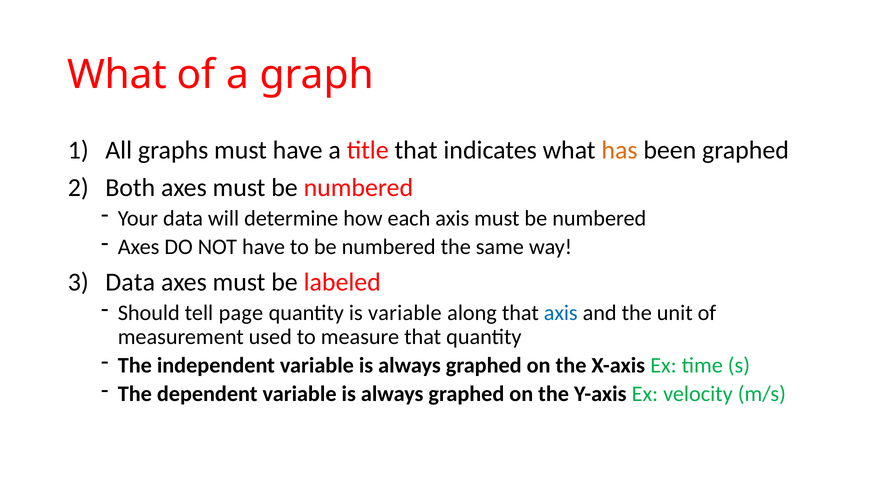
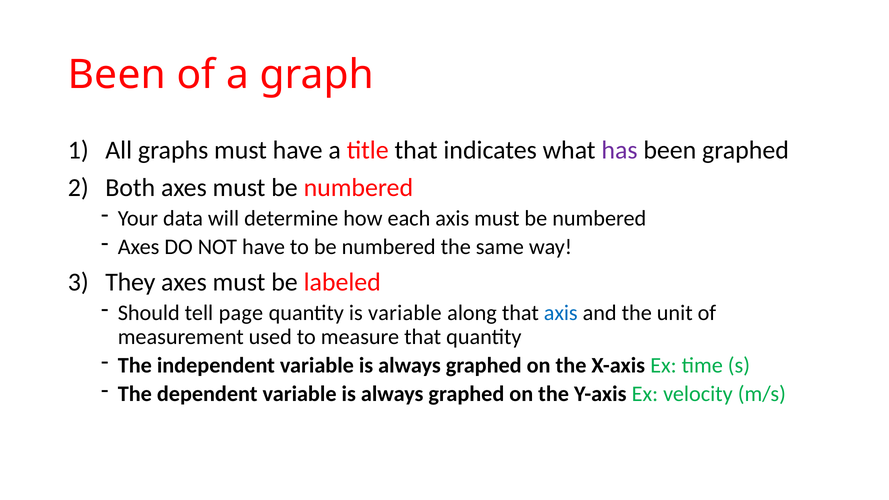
What at (117, 75): What -> Been
has colour: orange -> purple
Data at (130, 282): Data -> They
